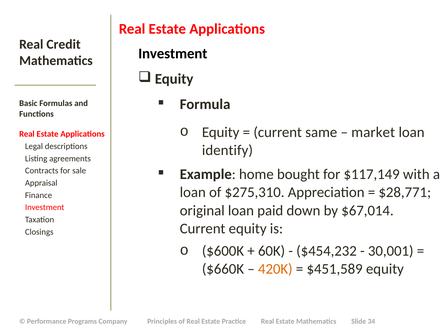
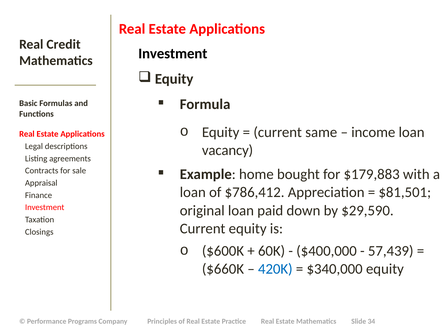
market: market -> income
identify: identify -> vacancy
$117,149: $117,149 -> $179,883
$275,310: $275,310 -> $786,412
$28,771: $28,771 -> $81,501
$67,014: $67,014 -> $29,590
$454,232: $454,232 -> $400,000
30,001: 30,001 -> 57,439
420K colour: orange -> blue
$451,589: $451,589 -> $340,000
